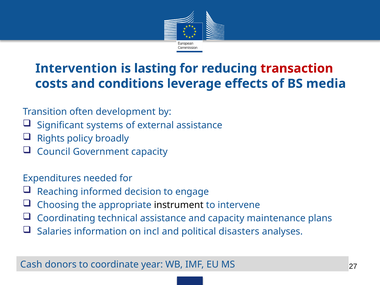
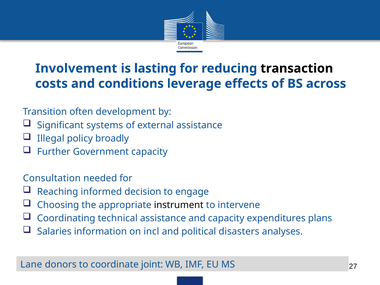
Intervention: Intervention -> Involvement
transaction colour: red -> black
media: media -> across
Rights: Rights -> Illegal
Council: Council -> Further
Expenditures: Expenditures -> Consultation
maintenance: maintenance -> expenditures
Cash: Cash -> Lane
year: year -> joint
